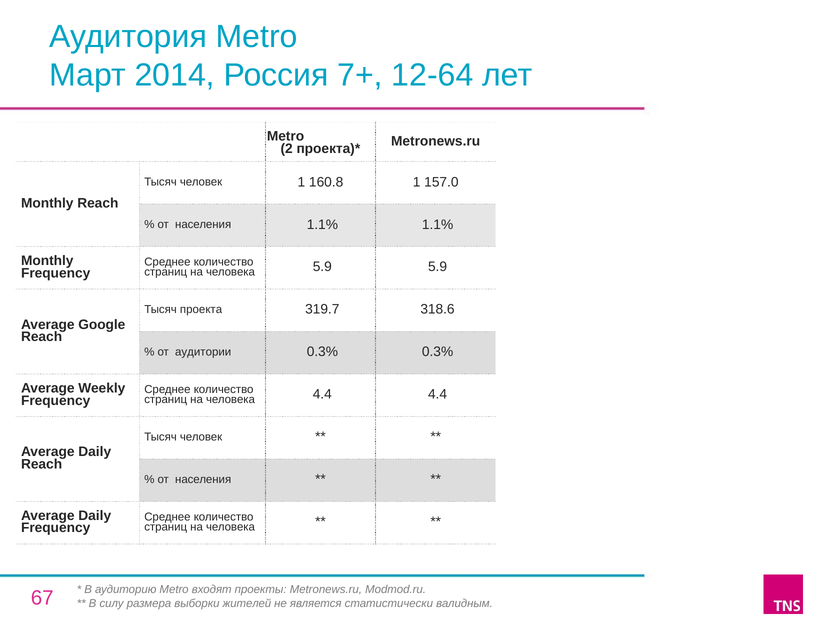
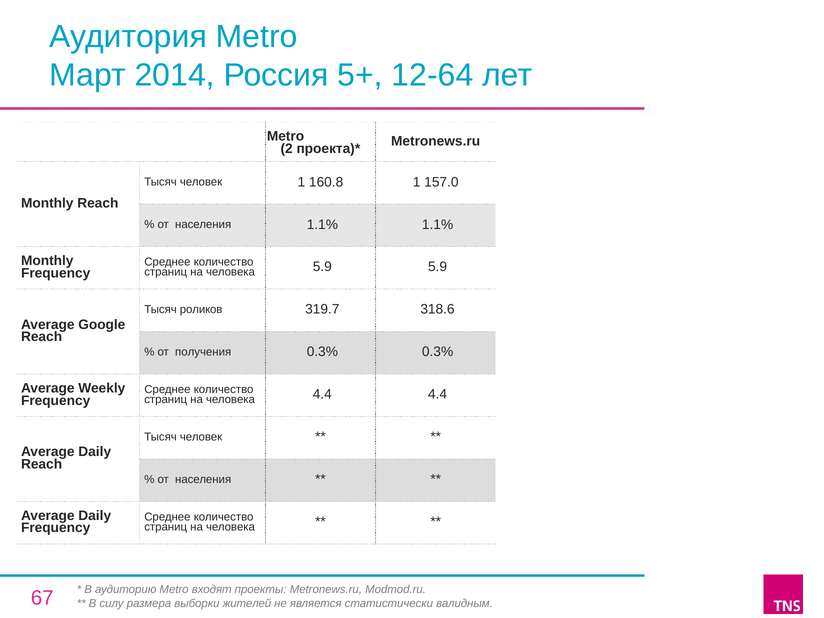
7+: 7+ -> 5+
проекта: проекта -> роликов
аудитории: аудитории -> получения
